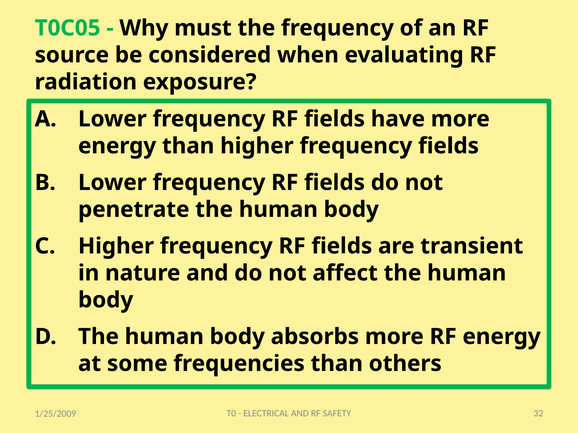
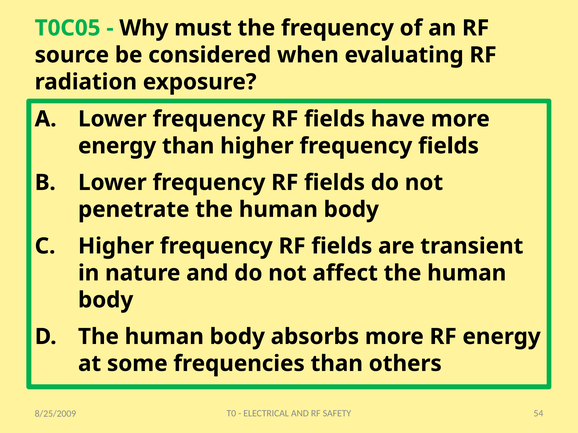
32: 32 -> 54
1/25/2009: 1/25/2009 -> 8/25/2009
